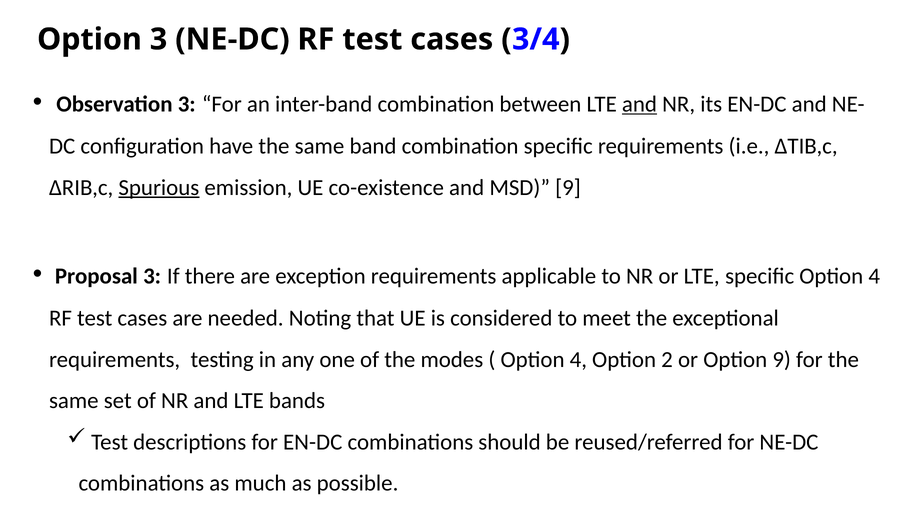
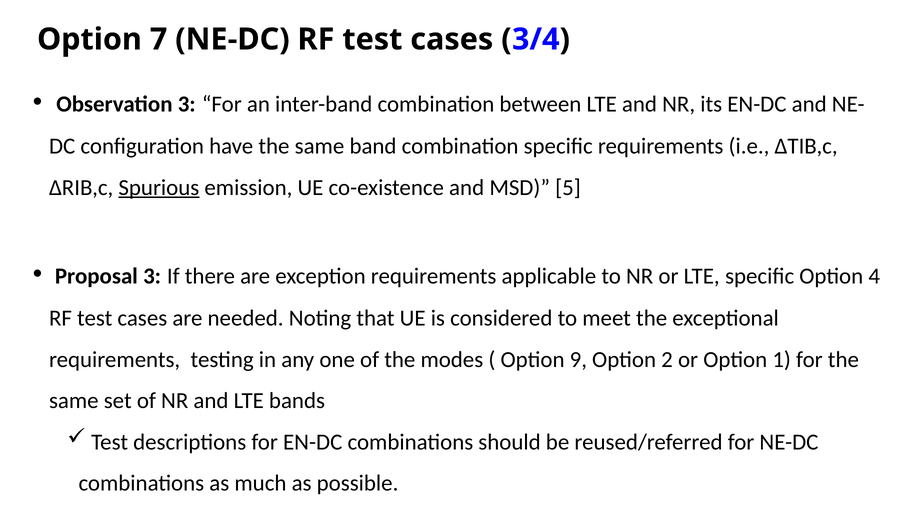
Option 3: 3 -> 7
and at (639, 104) underline: present -> none
MSD 9: 9 -> 5
4 at (578, 359): 4 -> 9
Option 9: 9 -> 1
